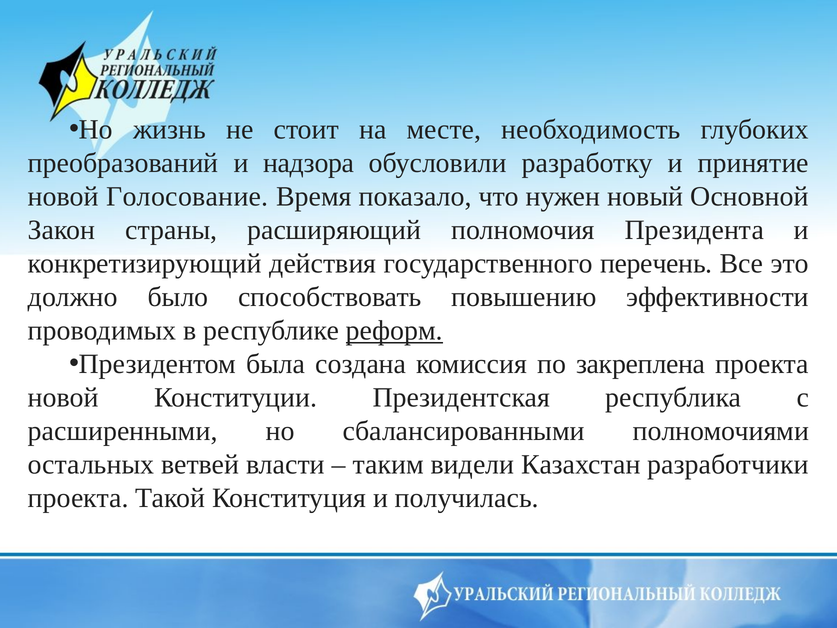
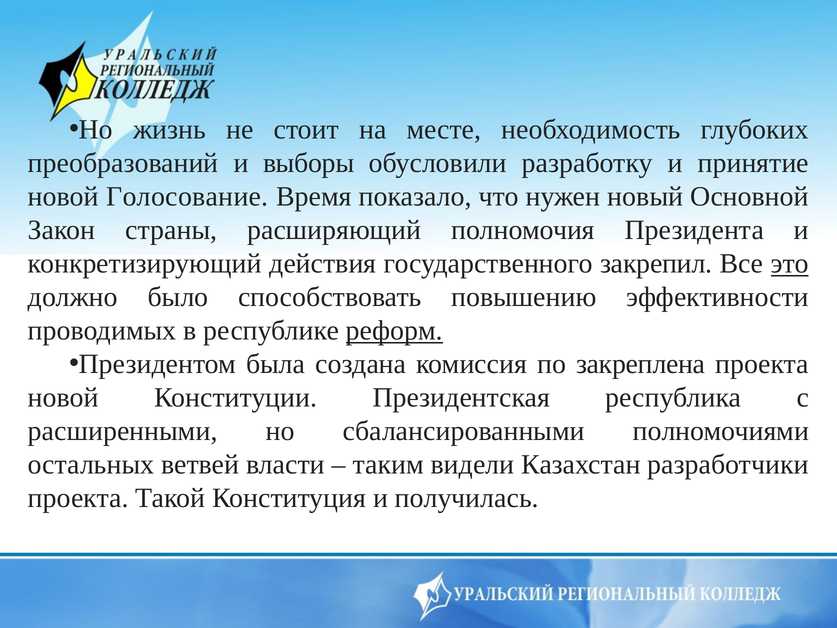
надзора: надзора -> выборы
перечень: перечень -> закрепил
это underline: none -> present
